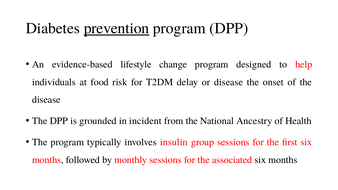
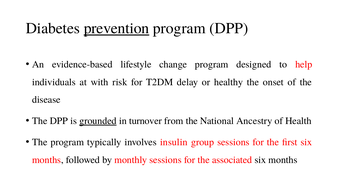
food: food -> with
or disease: disease -> healthy
grounded underline: none -> present
incident: incident -> turnover
